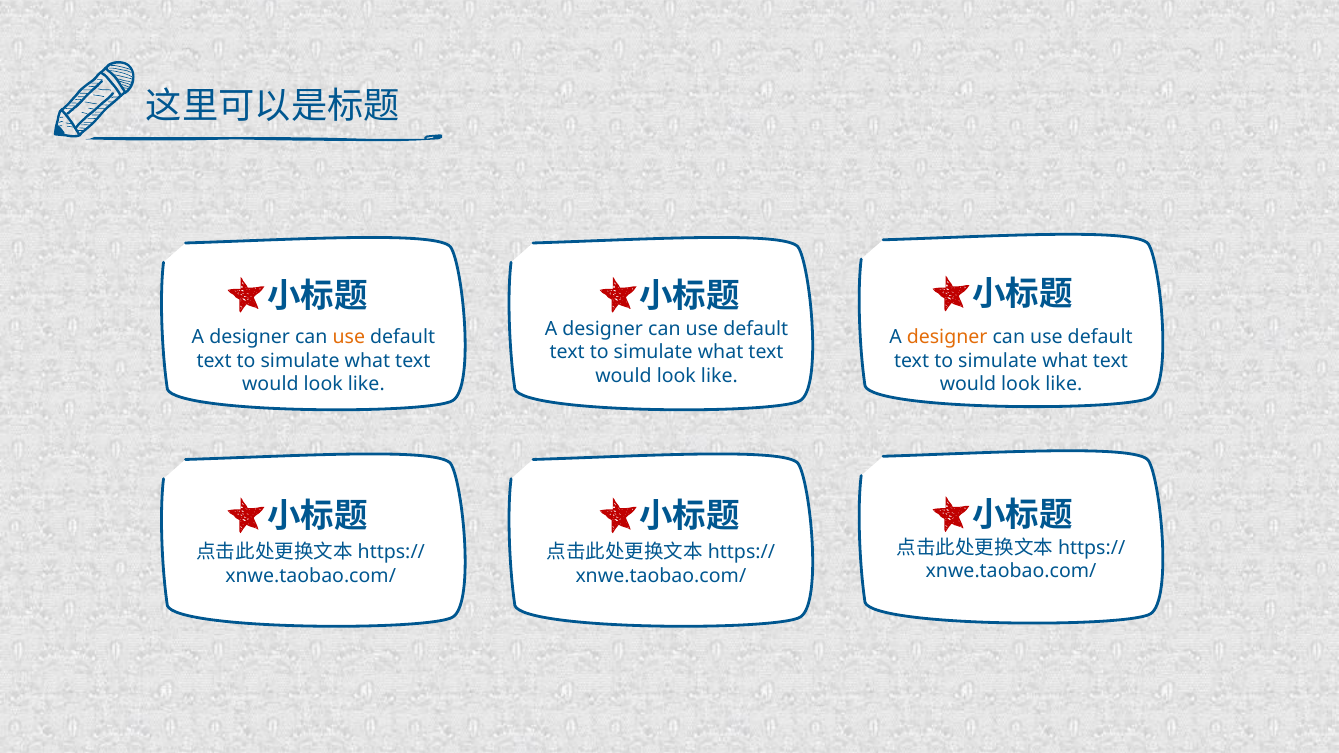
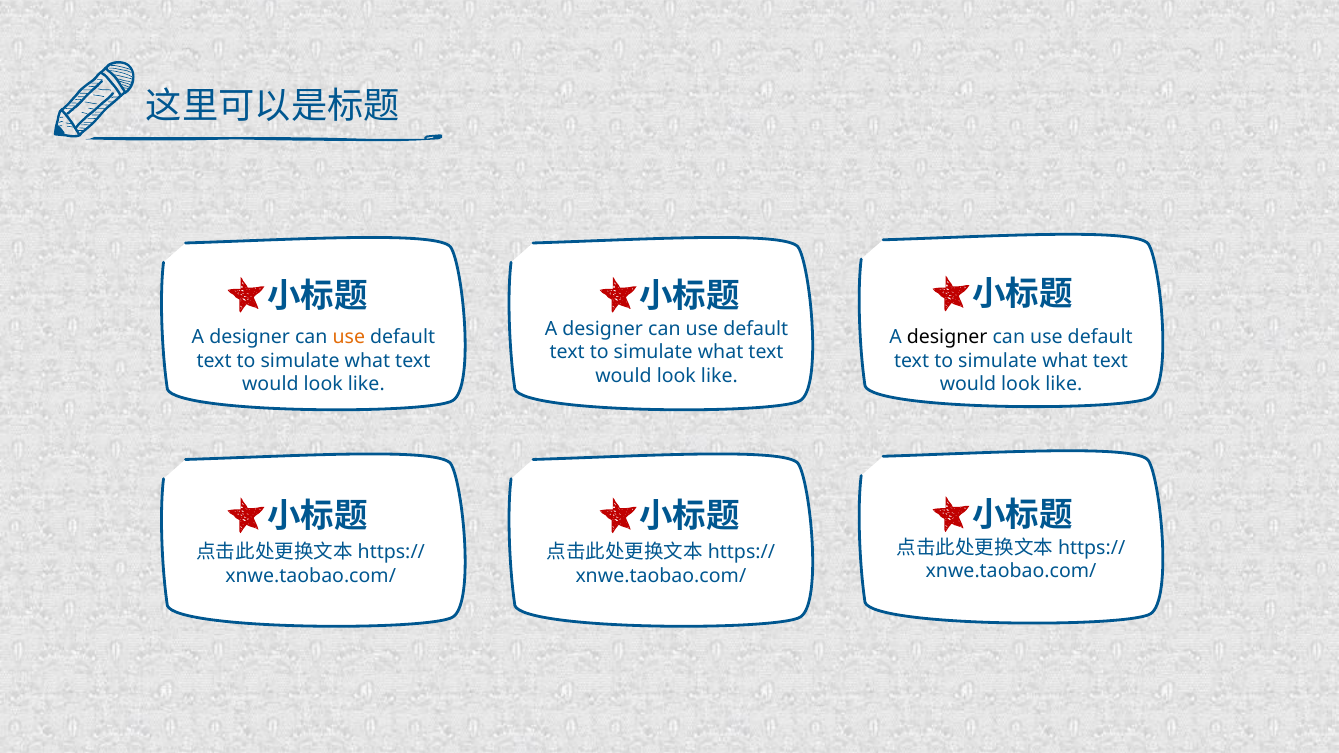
designer at (947, 337) colour: orange -> black
